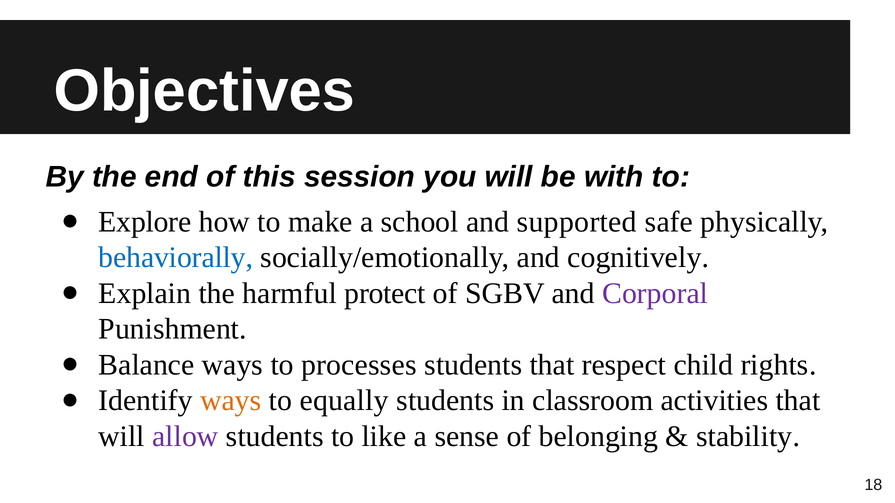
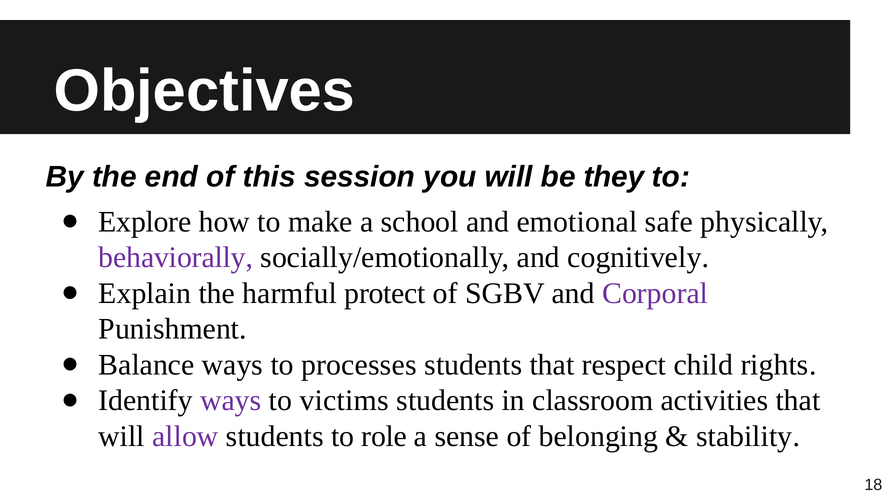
with: with -> they
supported: supported -> emotional
behaviorally colour: blue -> purple
ways at (231, 401) colour: orange -> purple
equally: equally -> victims
like: like -> role
